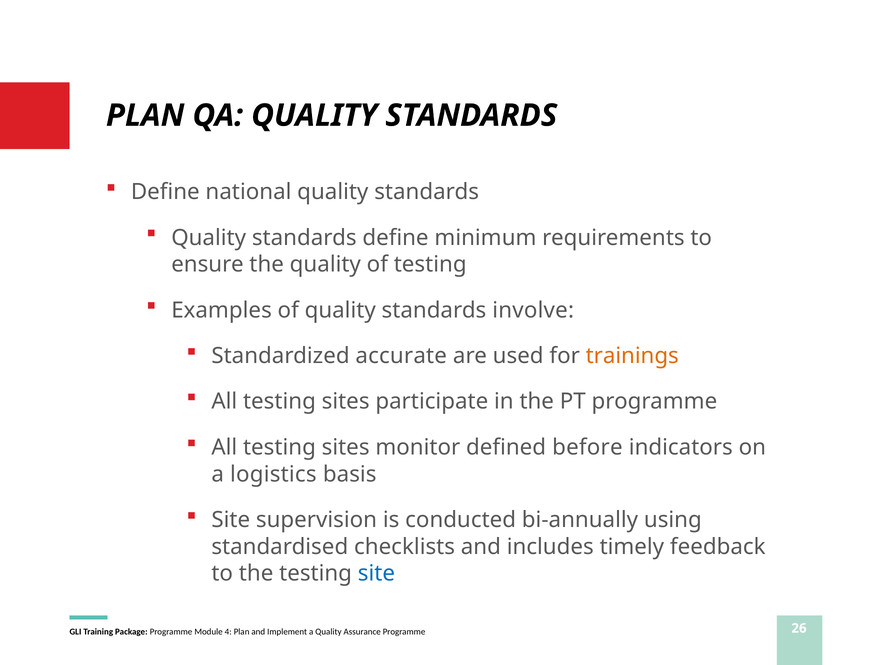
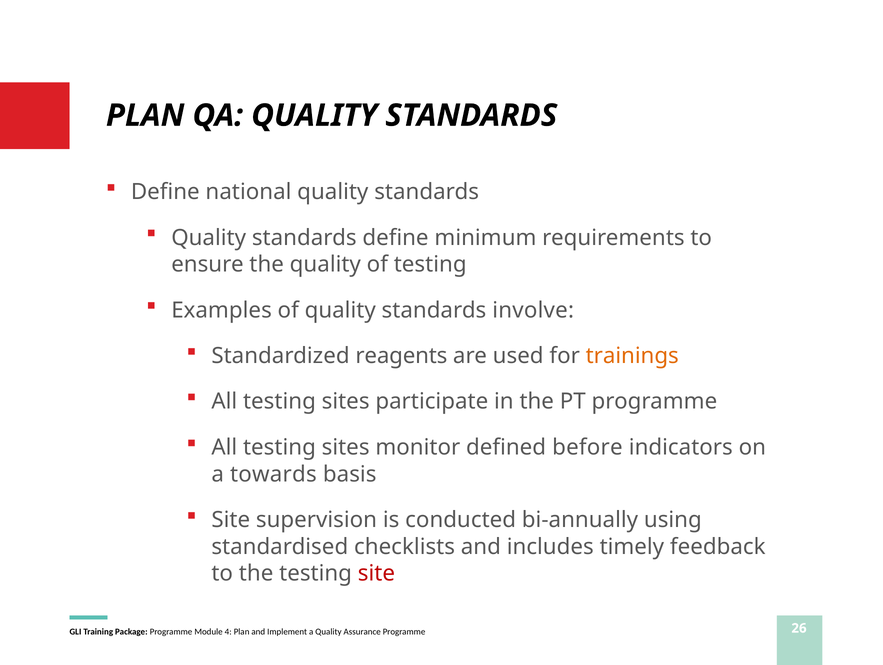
accurate: accurate -> reagents
logistics: logistics -> towards
site at (376, 573) colour: blue -> red
